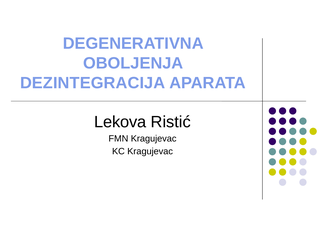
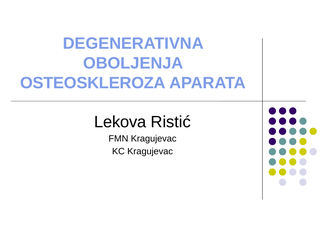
DEZINTEGRACIJA: DEZINTEGRACIJA -> OSTEOSKLEROZA
